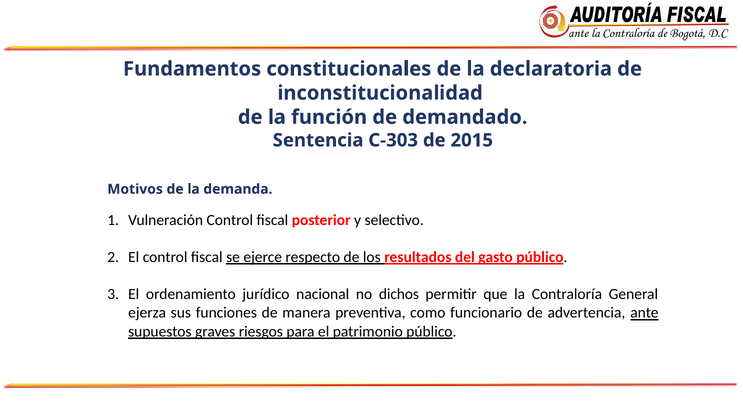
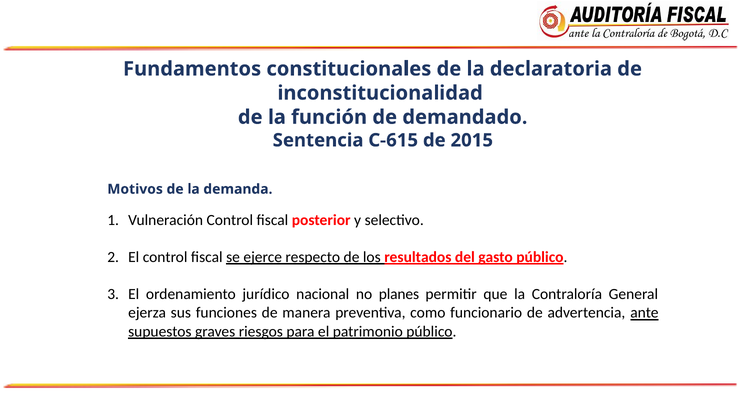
C-303: C-303 -> C-615
dichos: dichos -> planes
